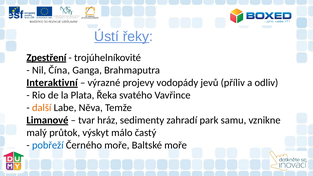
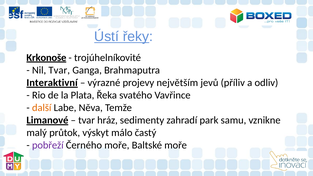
Zpestření: Zpestření -> Krkonoše
Nil Čína: Čína -> Tvar
vodopády: vodopády -> největším
pobřeží colour: blue -> purple
